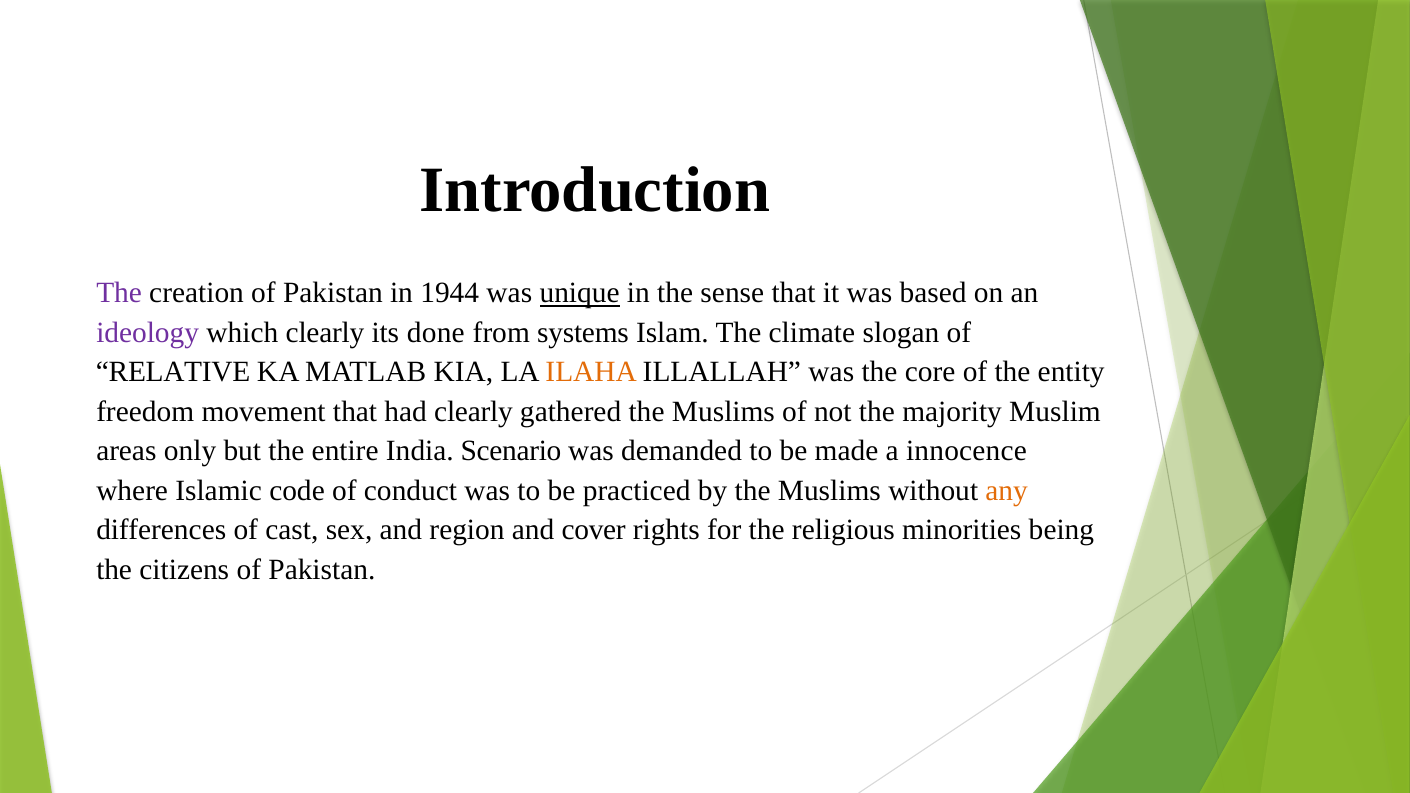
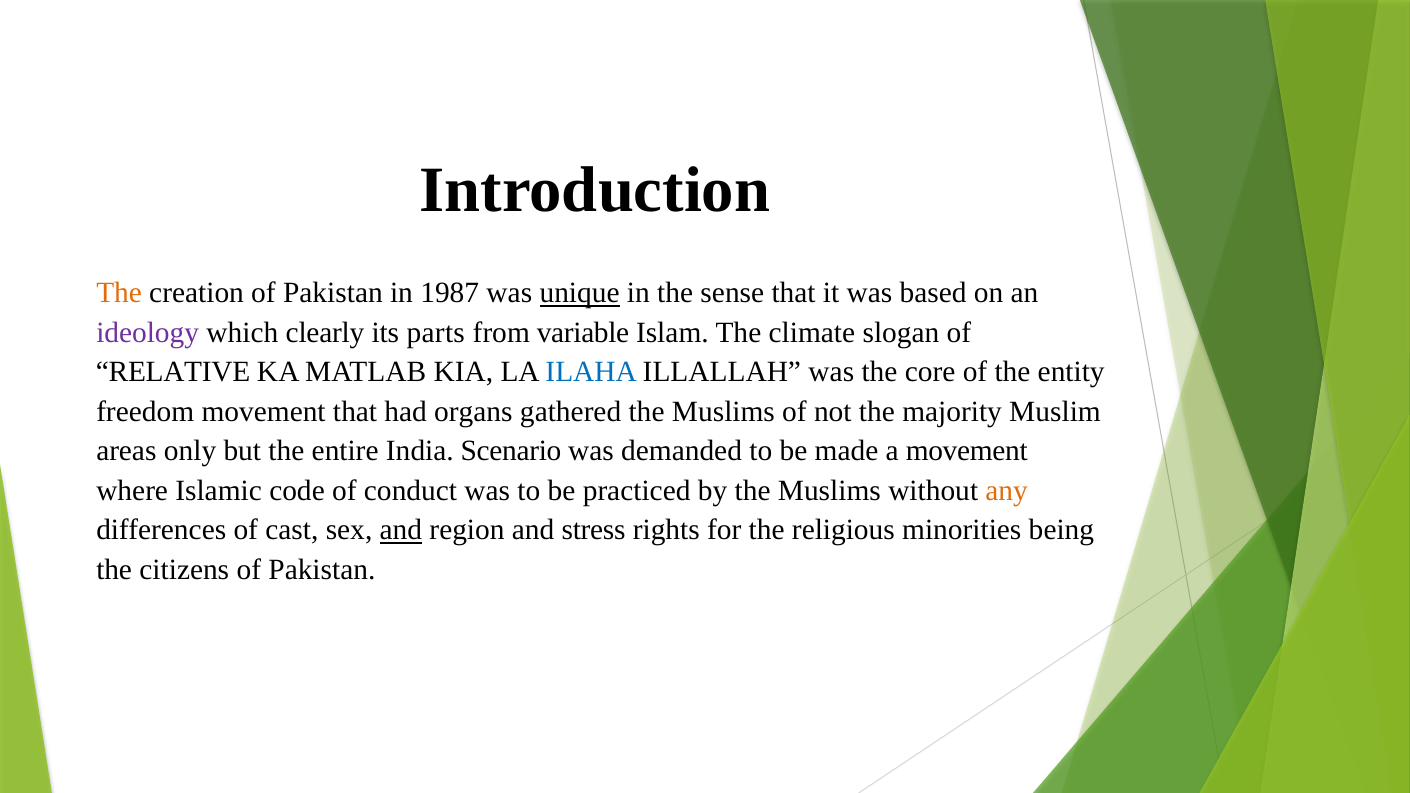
The at (119, 293) colour: purple -> orange
1944: 1944 -> 1987
done: done -> parts
systems: systems -> variable
ILAHA colour: orange -> blue
had clearly: clearly -> organs
a innocence: innocence -> movement
and at (401, 530) underline: none -> present
cover: cover -> stress
